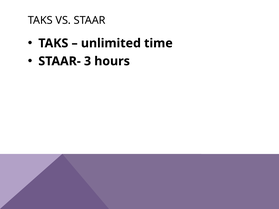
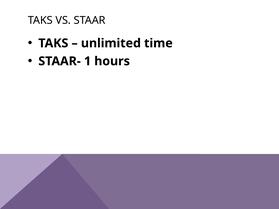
3: 3 -> 1
